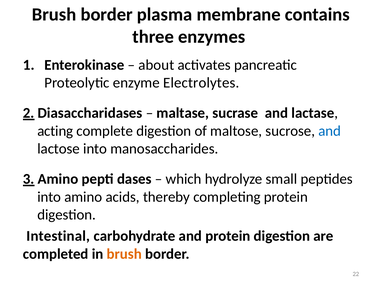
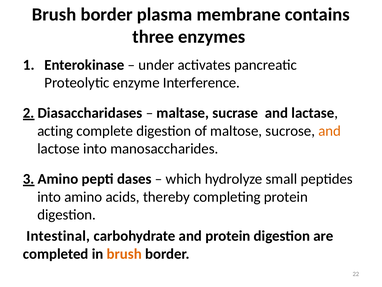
about: about -> under
Electrolytes: Electrolytes -> Interference
and at (330, 131) colour: blue -> orange
